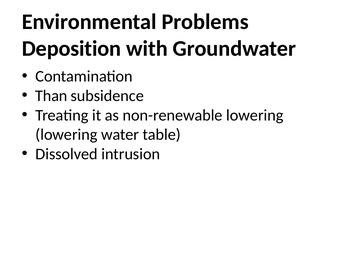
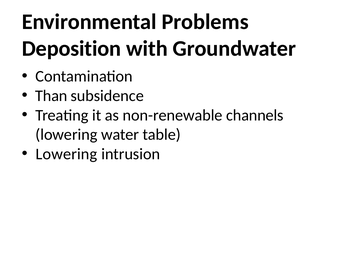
non-renewable lowering: lowering -> channels
Dissolved at (67, 154): Dissolved -> Lowering
